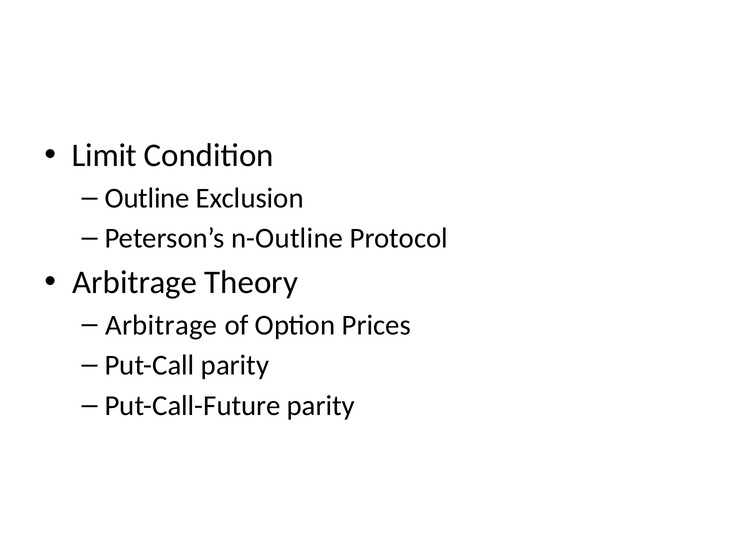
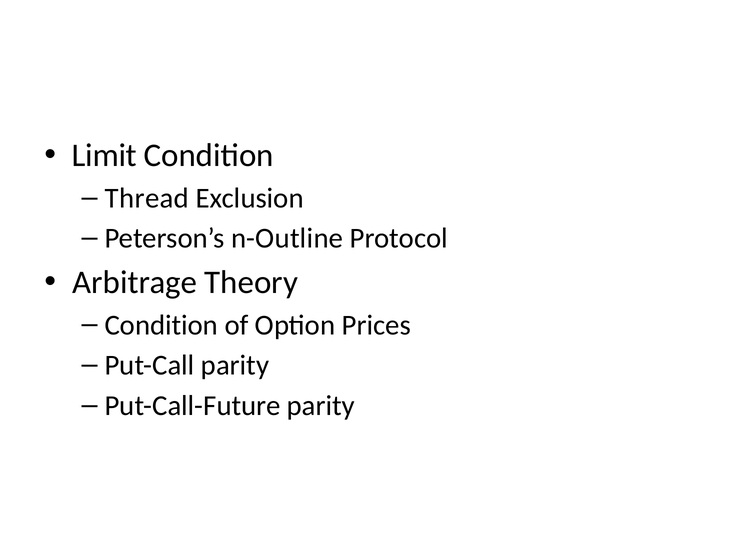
Outline: Outline -> Thread
Arbitrage at (161, 325): Arbitrage -> Condition
